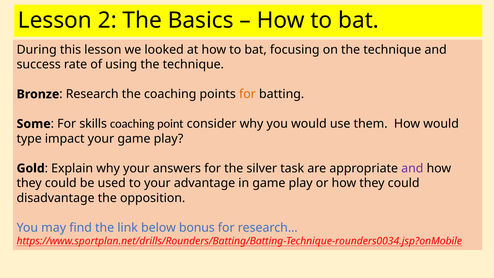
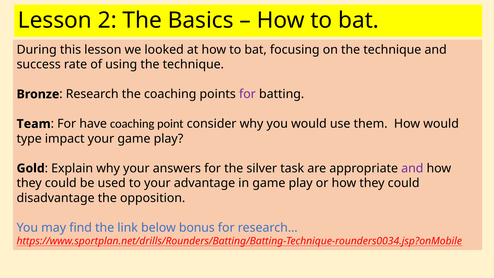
for at (247, 94) colour: orange -> purple
Some: Some -> Team
skills: skills -> have
